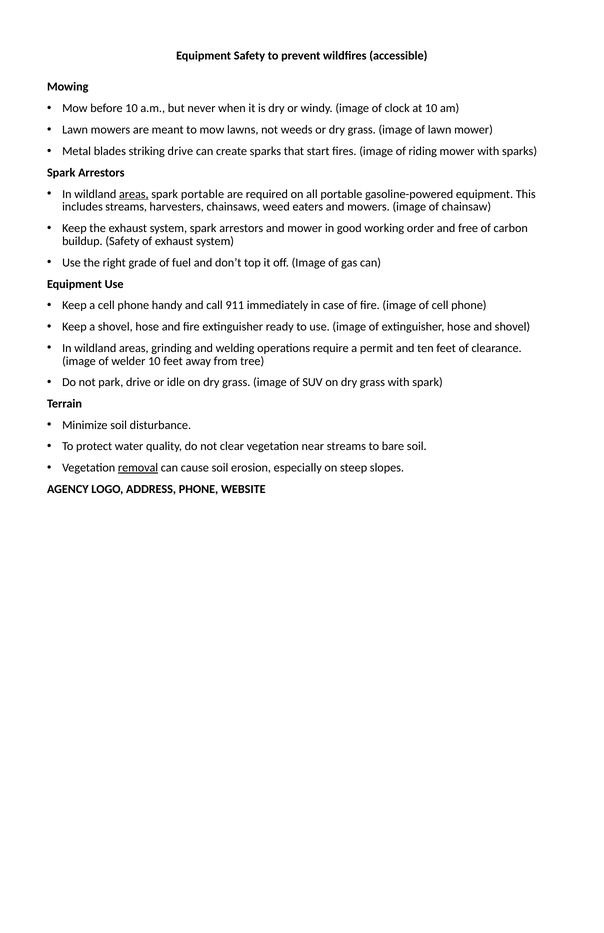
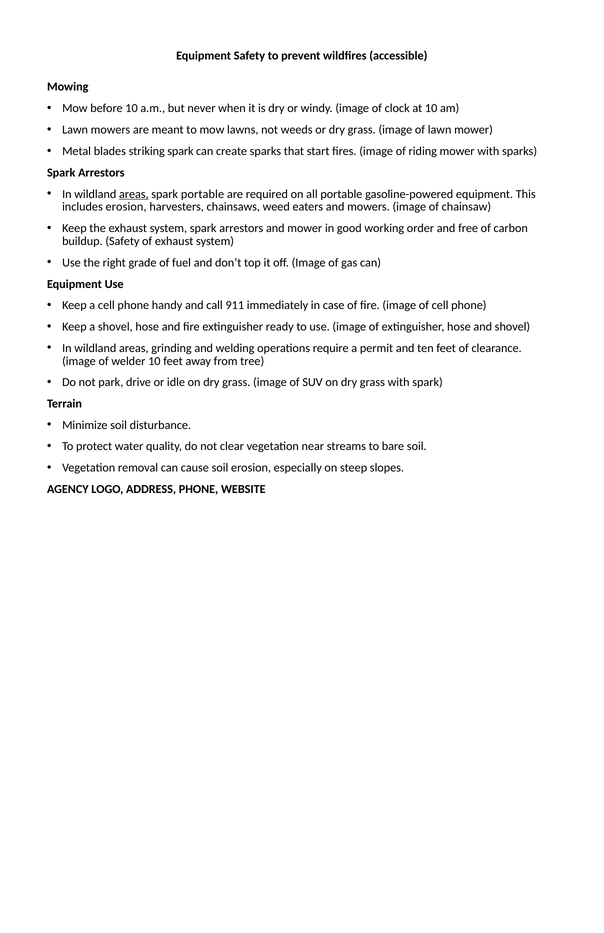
striking drive: drive -> spark
includes streams: streams -> erosion
removal underline: present -> none
